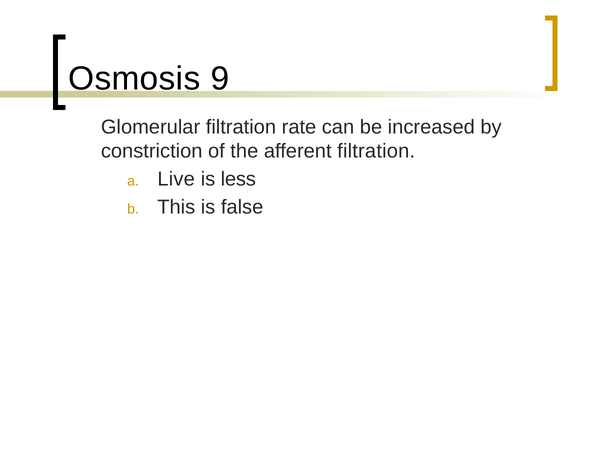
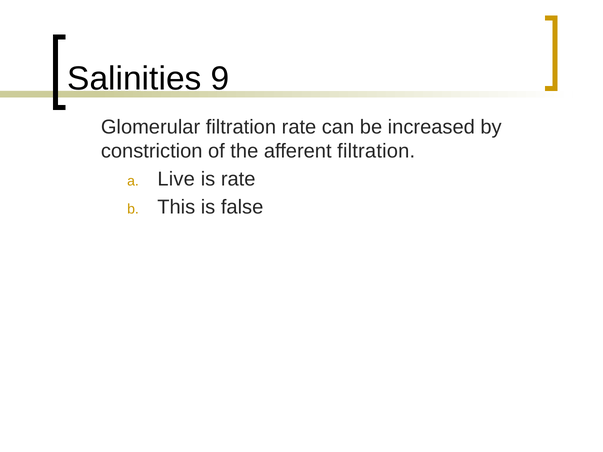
Osmosis: Osmosis -> Salinities
is less: less -> rate
